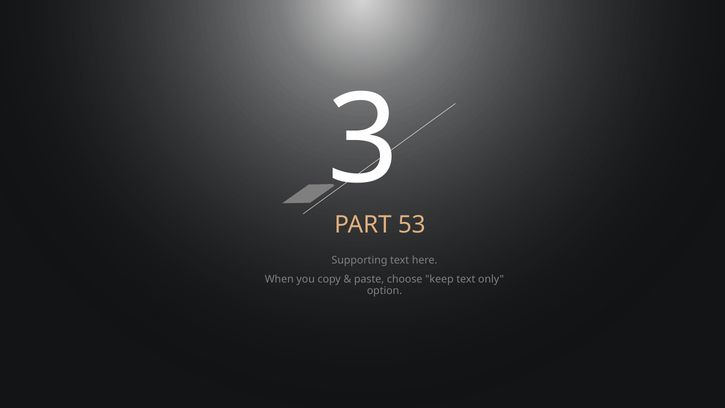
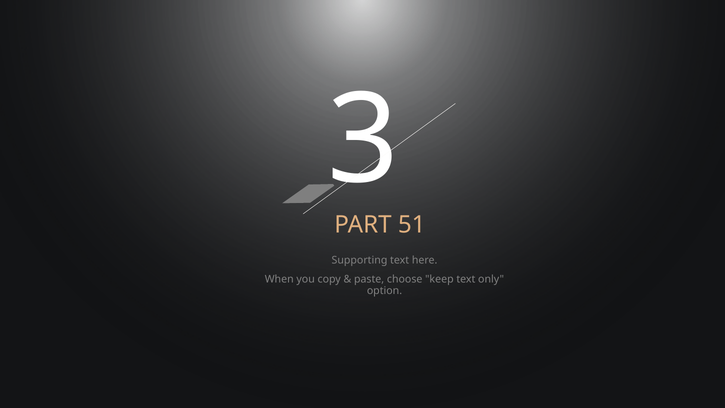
53: 53 -> 51
